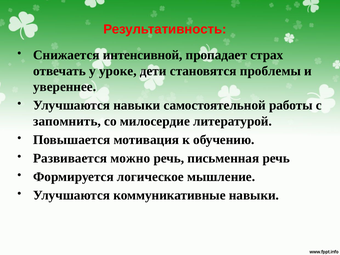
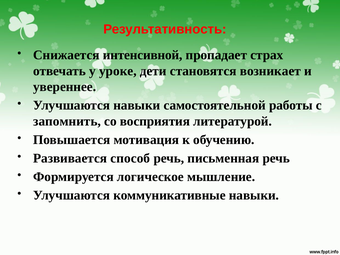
проблемы: проблемы -> возникает
милосердие: милосердие -> восприятия
можно: можно -> способ
